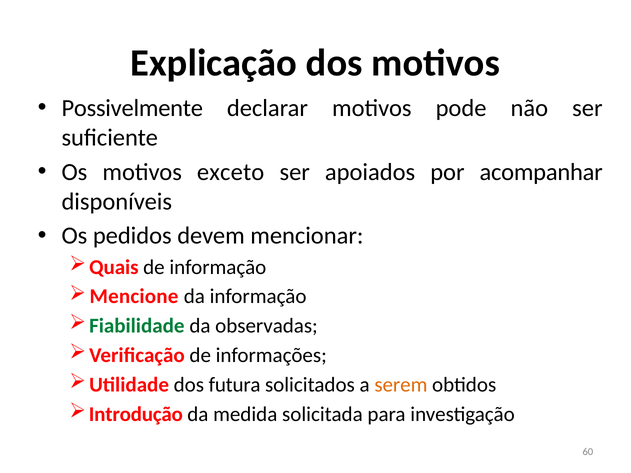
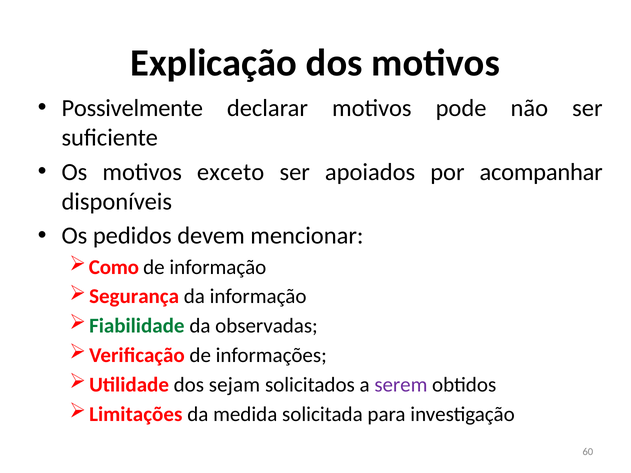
Quais: Quais -> Como
Mencione: Mencione -> Segurança
futura: futura -> sejam
serem colour: orange -> purple
Introdução: Introdução -> Limitações
